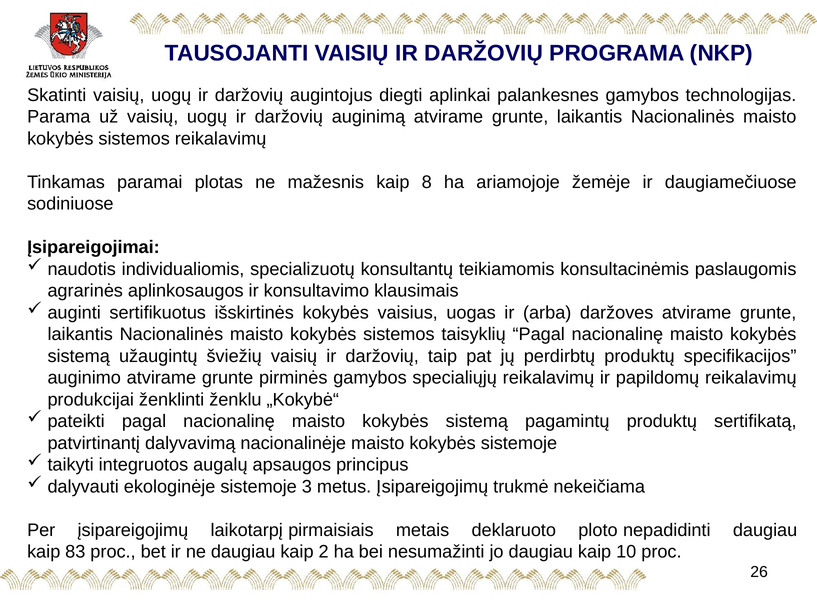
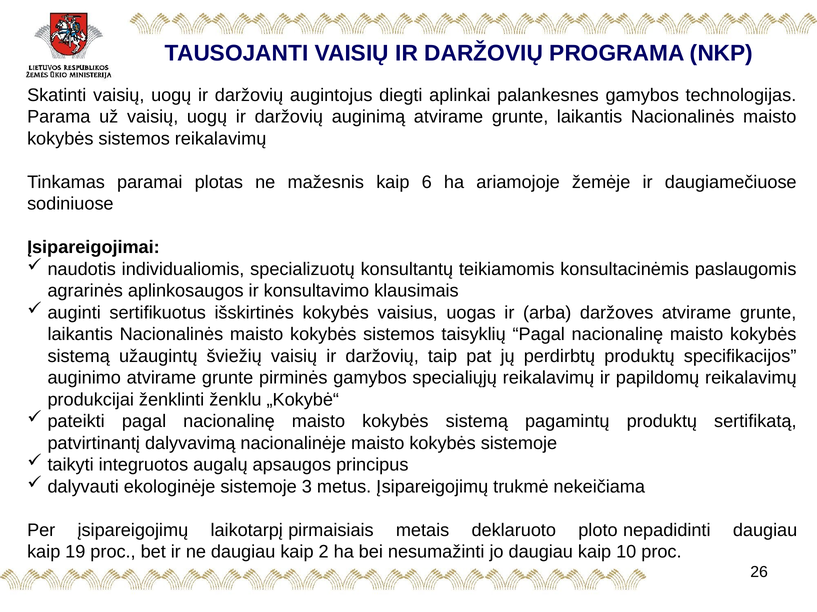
8: 8 -> 6
83: 83 -> 19
